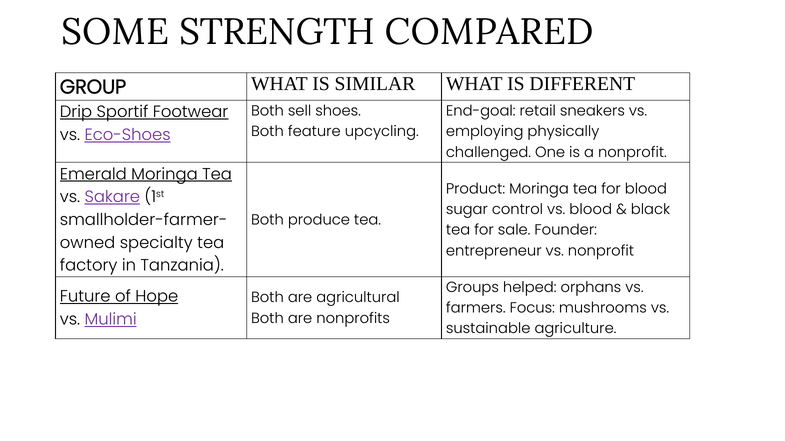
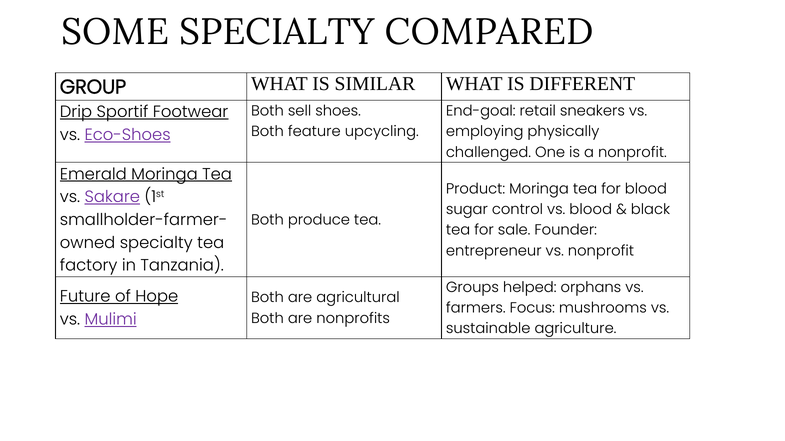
SOME STRENGTH: STRENGTH -> SPECIALTY
